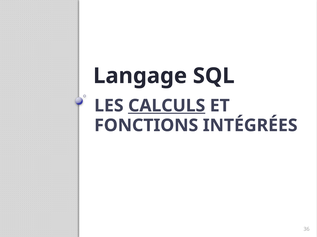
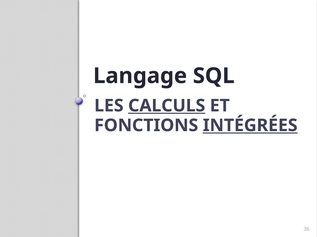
INTÉGRÉES underline: none -> present
